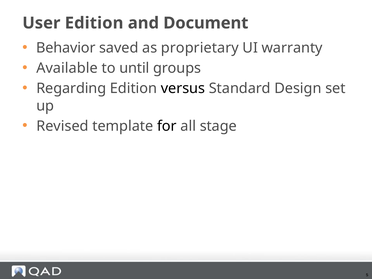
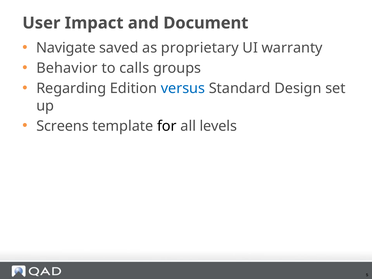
User Edition: Edition -> Impact
Behavior: Behavior -> Navigate
Available: Available -> Behavior
until: until -> calls
versus colour: black -> blue
Revised: Revised -> Screens
stage: stage -> levels
